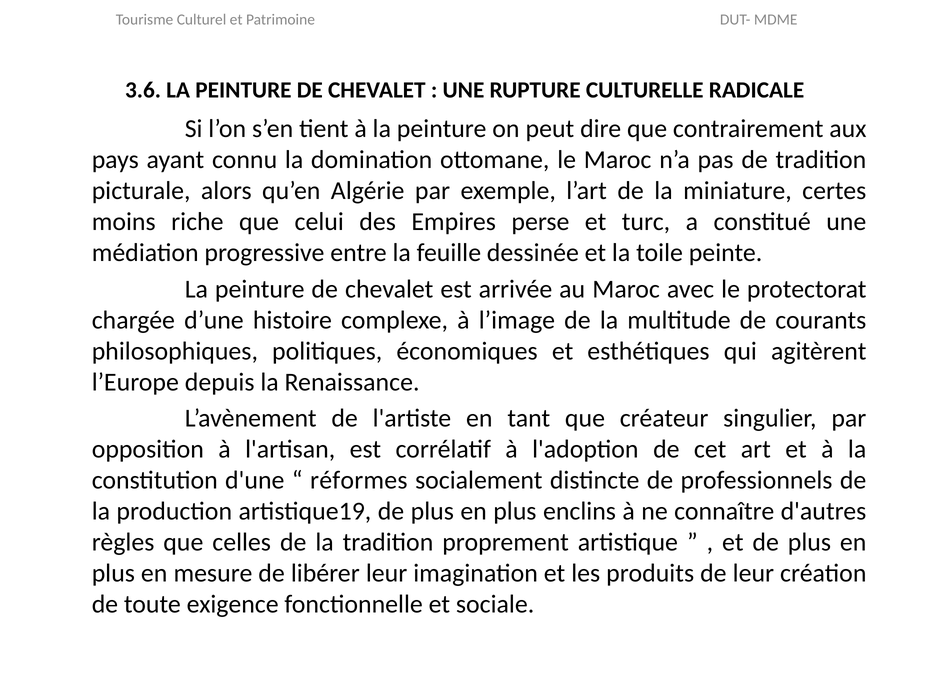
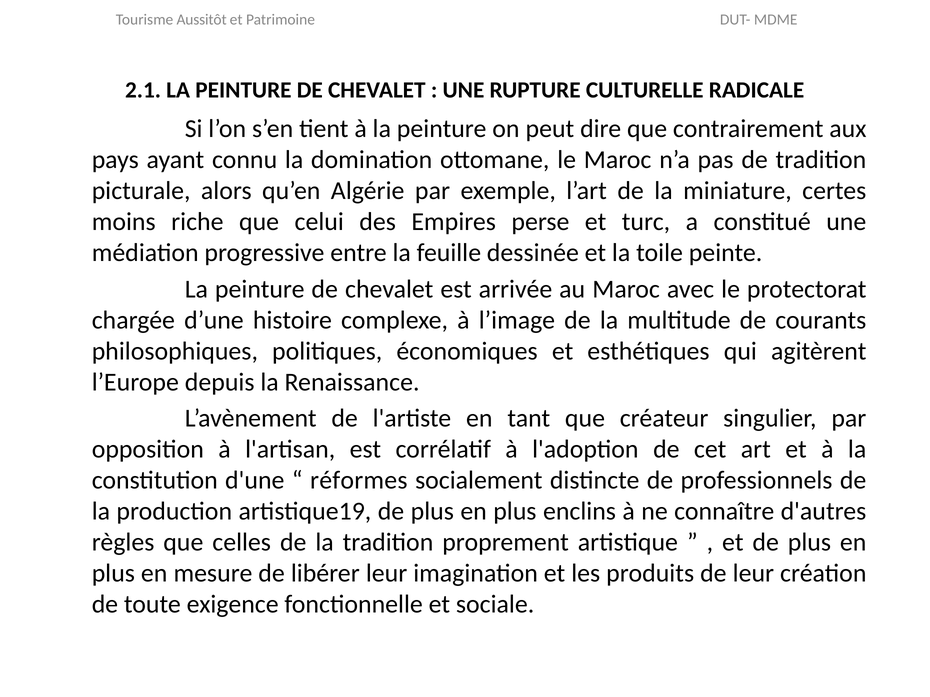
Culturel: Culturel -> Aussitôt
3.6: 3.6 -> 2.1
